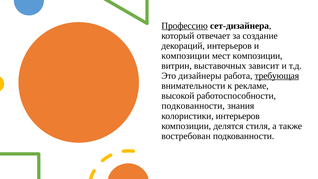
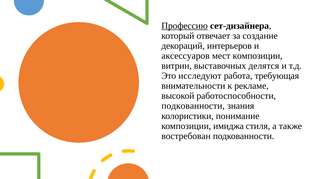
композиции at (186, 56): композиции -> аксессуаров
зависит: зависит -> делятся
дизайнеры: дизайнеры -> исследуют
требующая underline: present -> none
колористики интерьеров: интерьеров -> понимание
делятся: делятся -> имиджа
